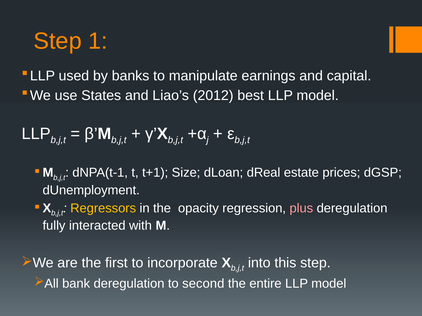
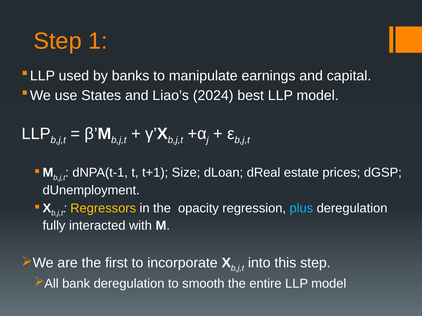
2012: 2012 -> 2024
plus colour: pink -> light blue
second: second -> smooth
